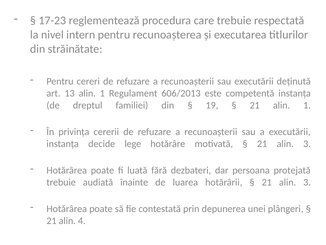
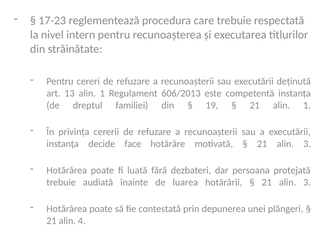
lege: lege -> face
